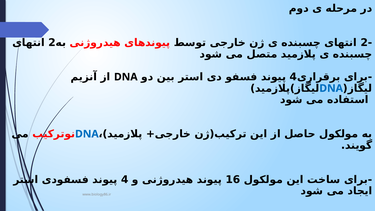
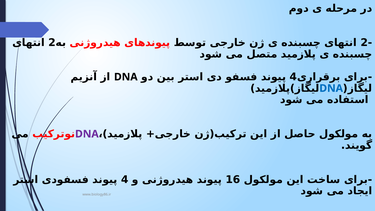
DNA at (87, 134) colour: blue -> purple
